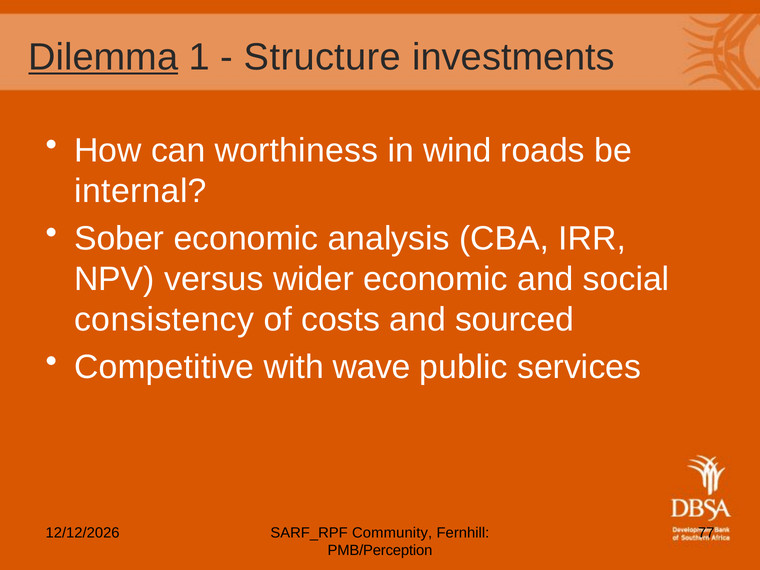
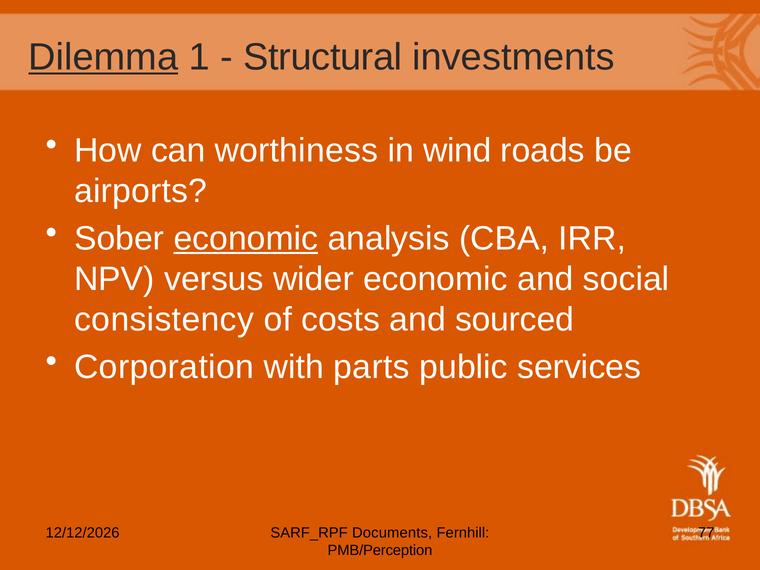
Structure: Structure -> Structural
internal: internal -> airports
economic at (246, 239) underline: none -> present
Competitive: Competitive -> Corporation
wave: wave -> parts
Community: Community -> Documents
